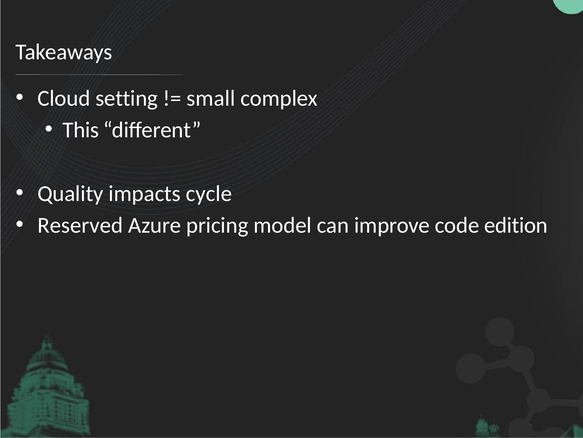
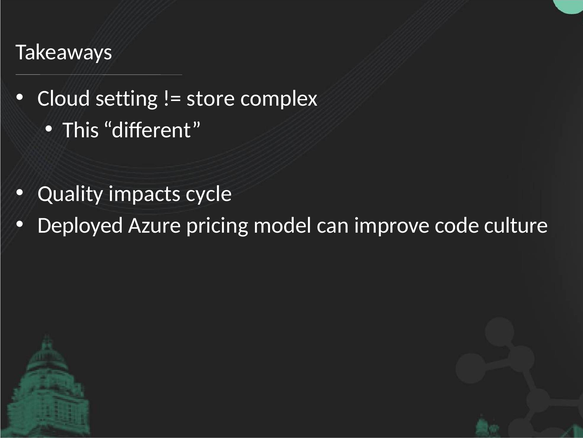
small: small -> store
Reserved: Reserved -> Deployed
edition: edition -> culture
